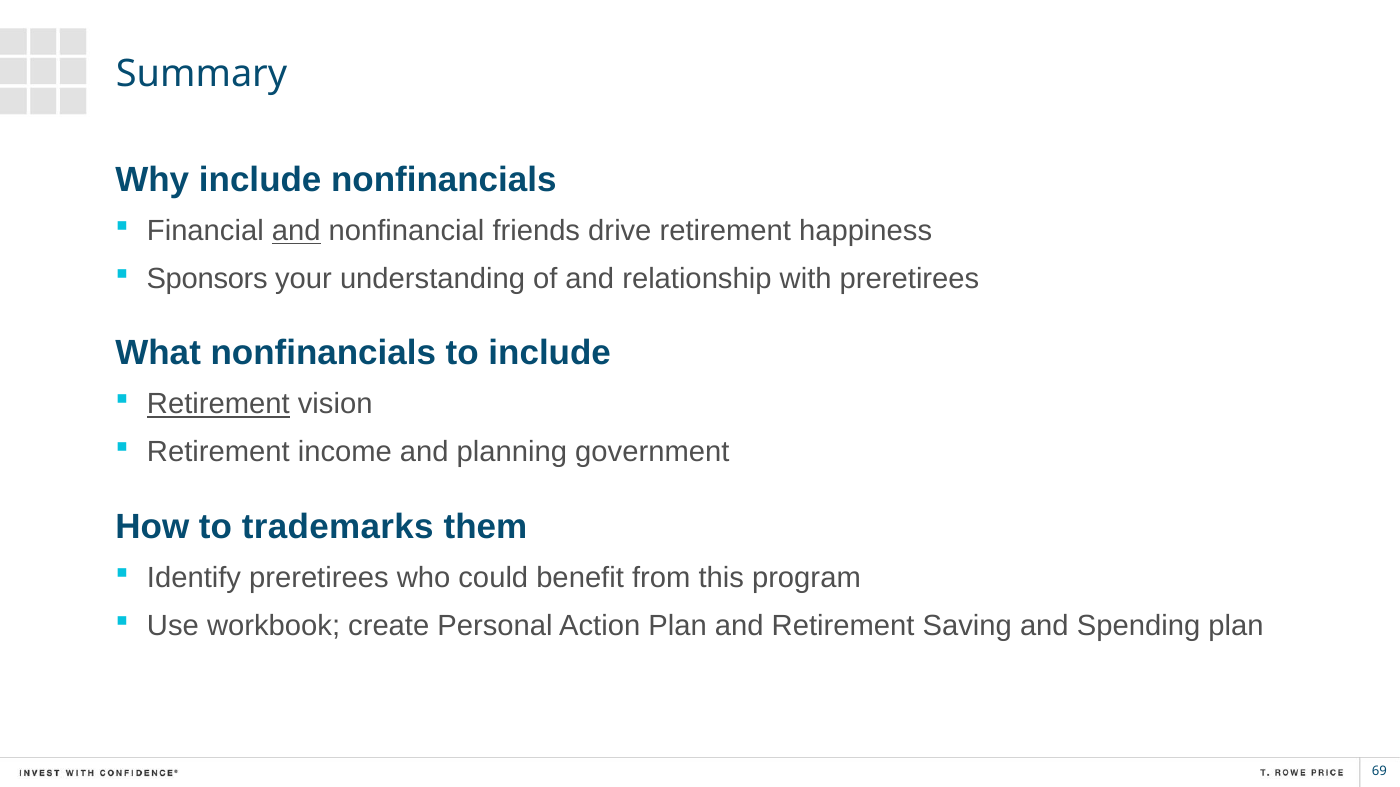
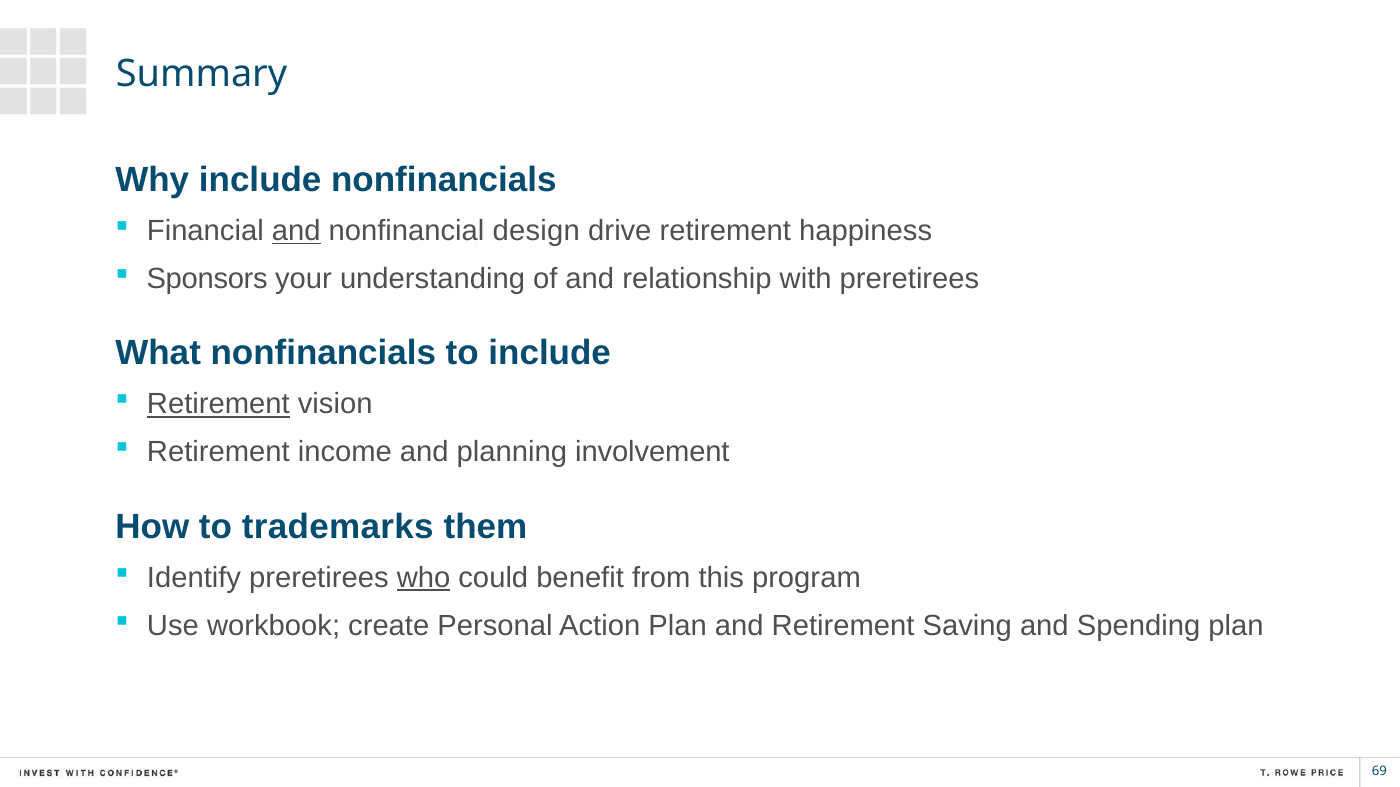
friends: friends -> design
government: government -> involvement
who underline: none -> present
